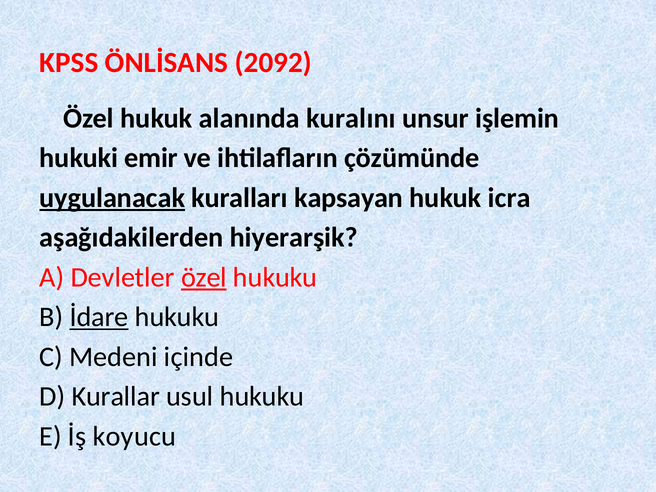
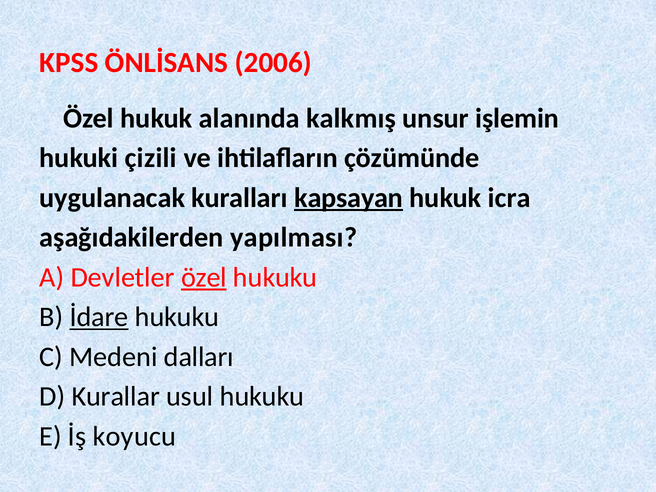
2092: 2092 -> 2006
kuralını: kuralını -> kalkmış
emir: emir -> çizili
uygulanacak underline: present -> none
kapsayan underline: none -> present
hiyerarşik: hiyerarşik -> yapılması
içinde: içinde -> dalları
